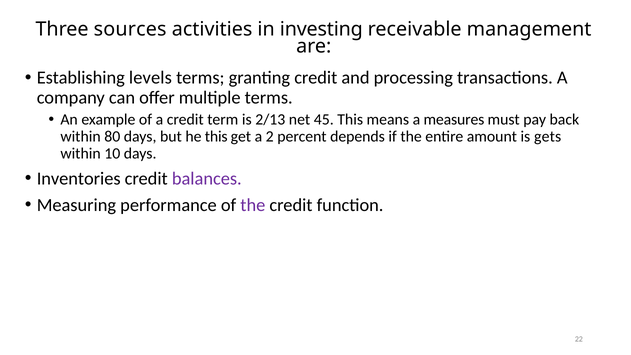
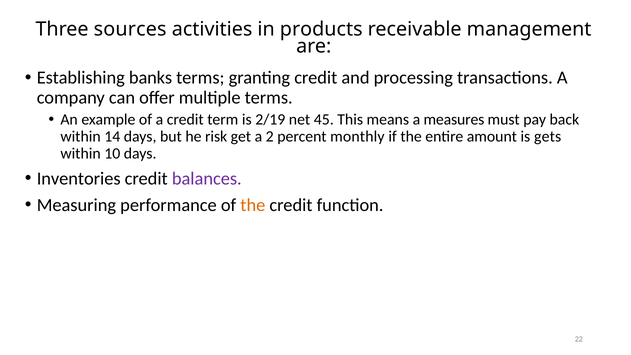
investing: investing -> products
levels: levels -> banks
2/13: 2/13 -> 2/19
80: 80 -> 14
he this: this -> risk
depends: depends -> monthly
the at (253, 205) colour: purple -> orange
